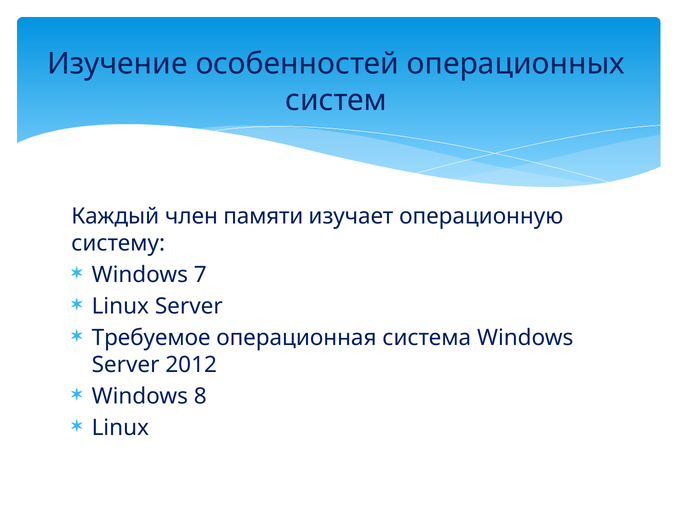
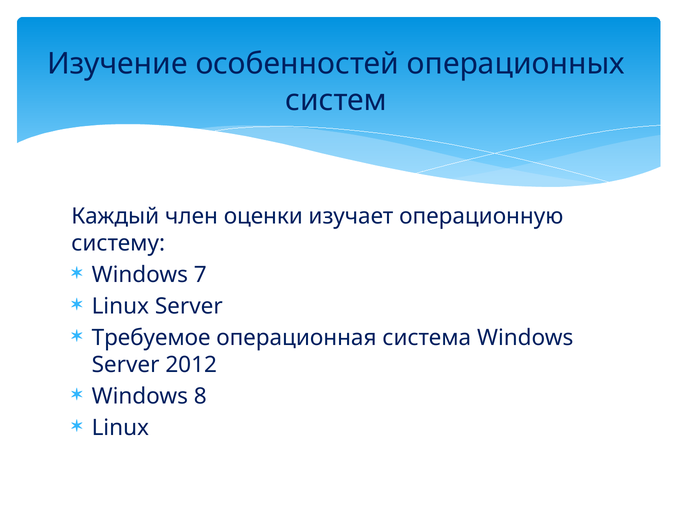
памяти: памяти -> оценки
